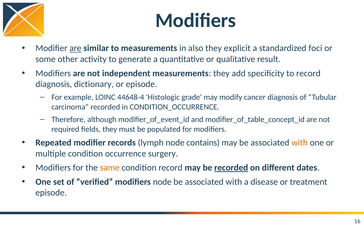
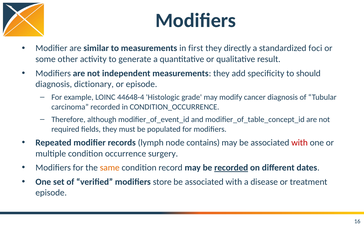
are at (75, 48) underline: present -> none
also: also -> first
explicit: explicit -> directly
to record: record -> should
with at (300, 143) colour: orange -> red
modifiers node: node -> store
